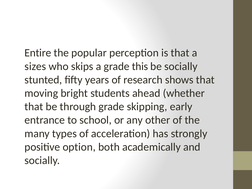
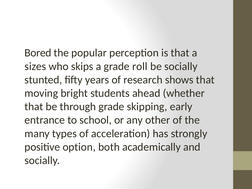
Entire: Entire -> Bored
this: this -> roll
